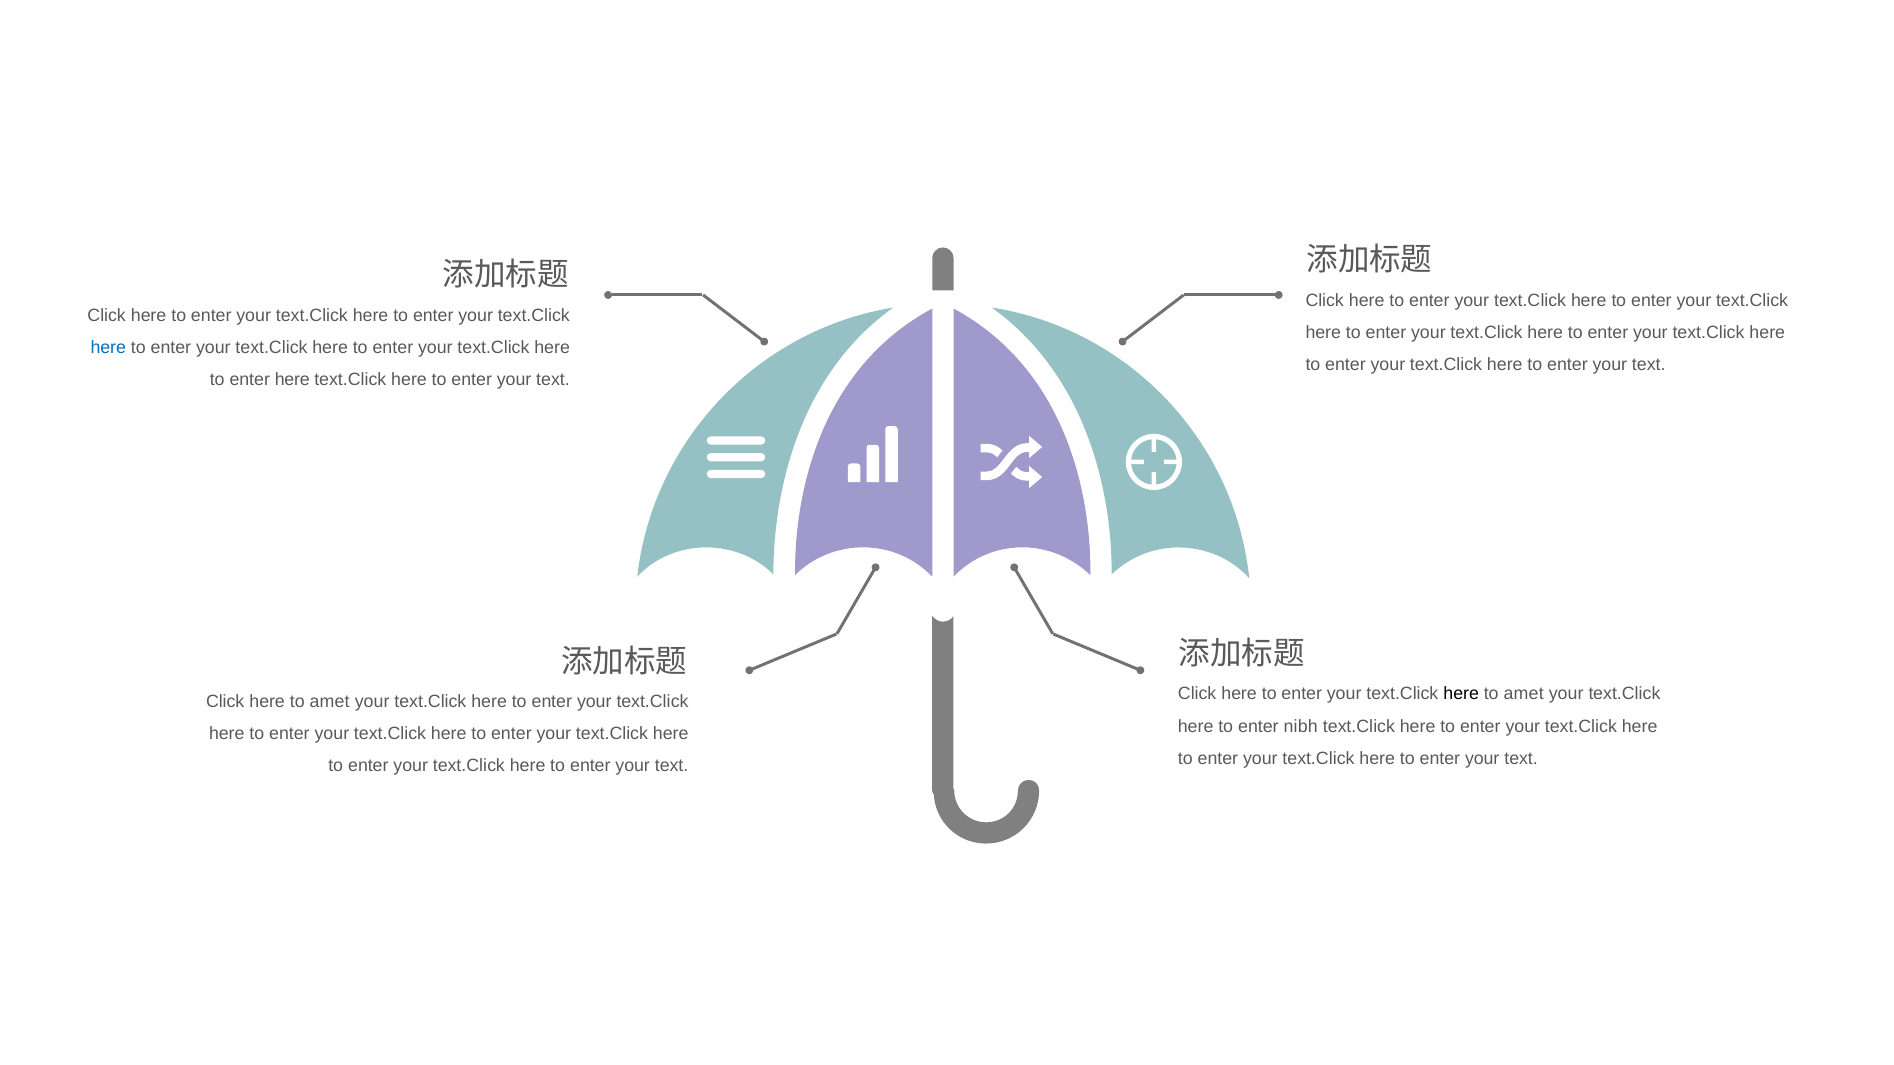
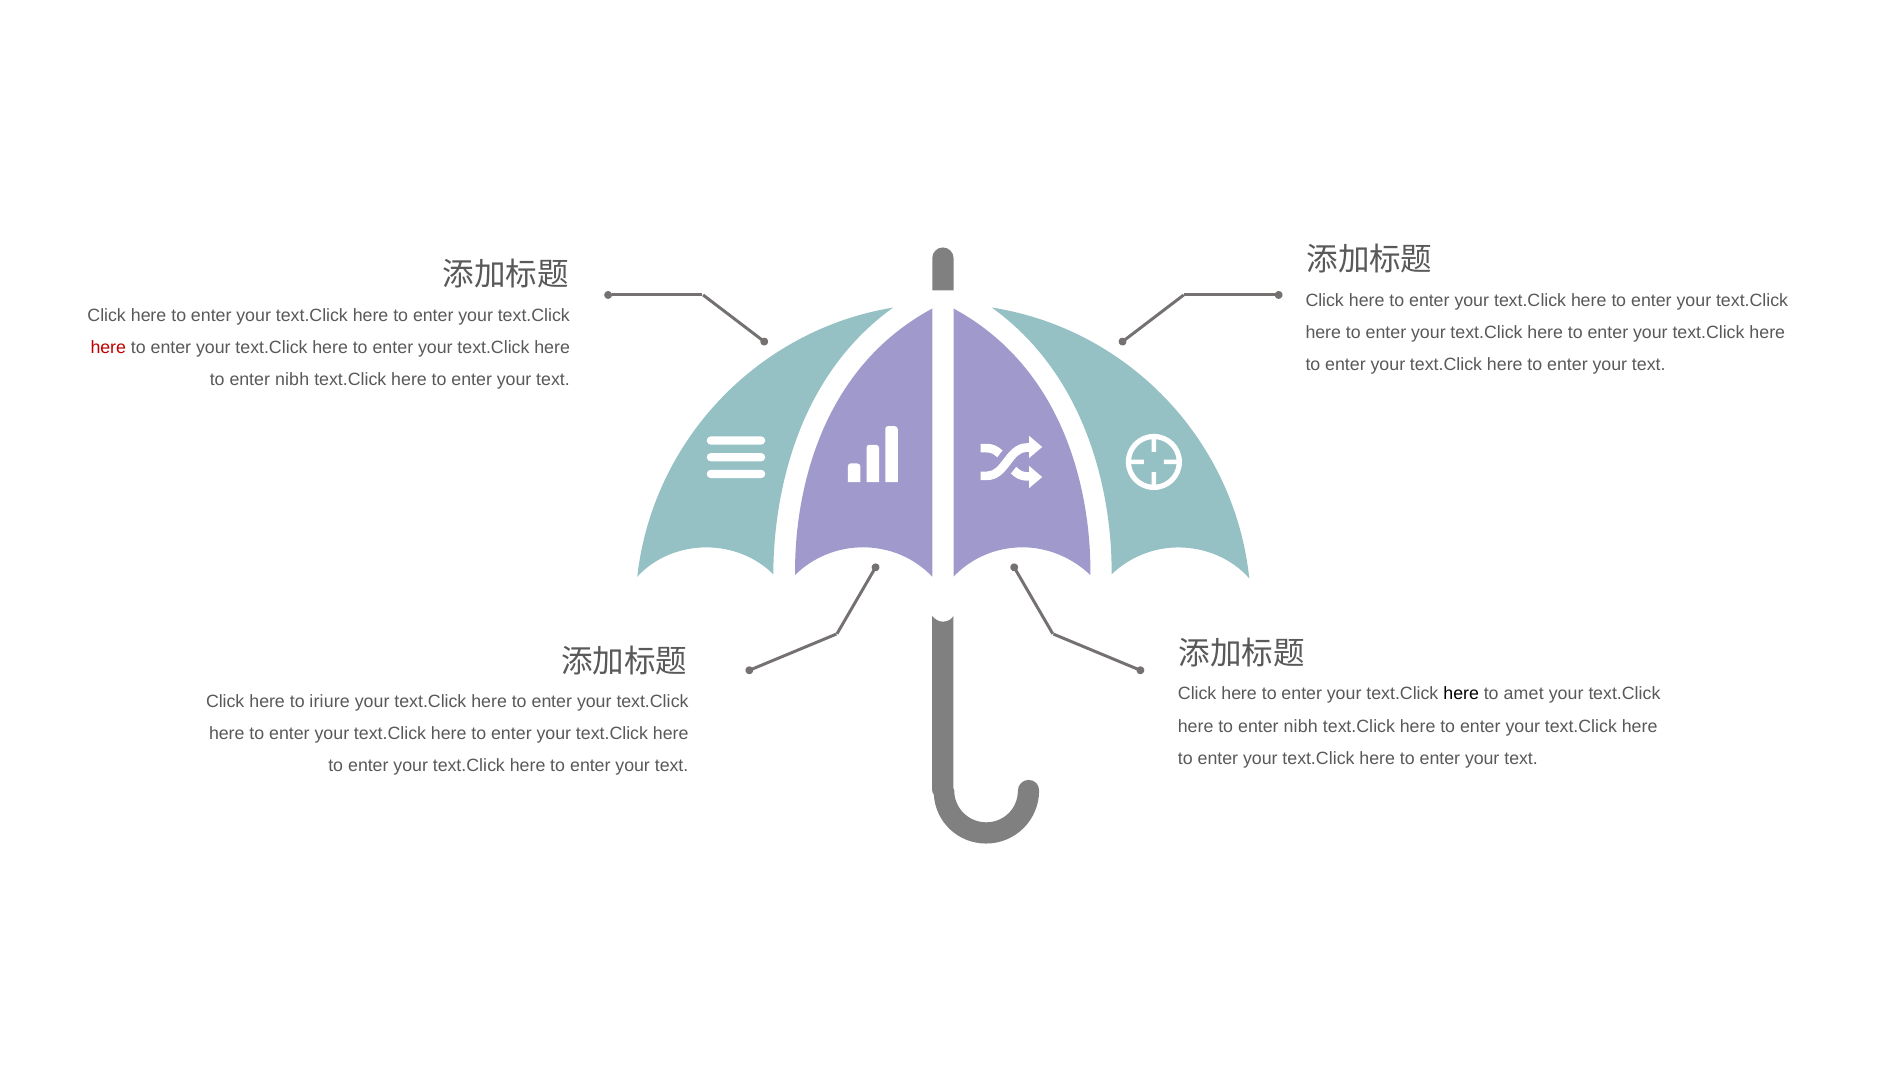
here at (108, 348) colour: blue -> red
here at (292, 380): here -> nibh
Click here to amet: amet -> iriure
